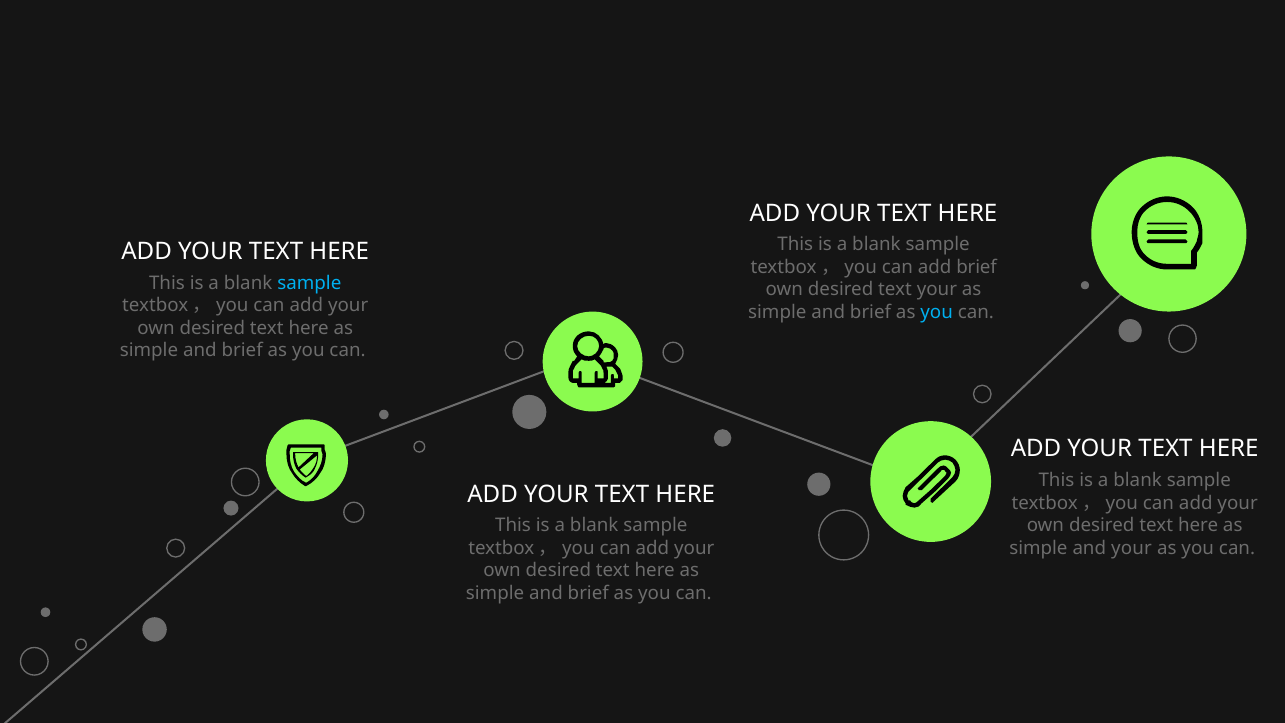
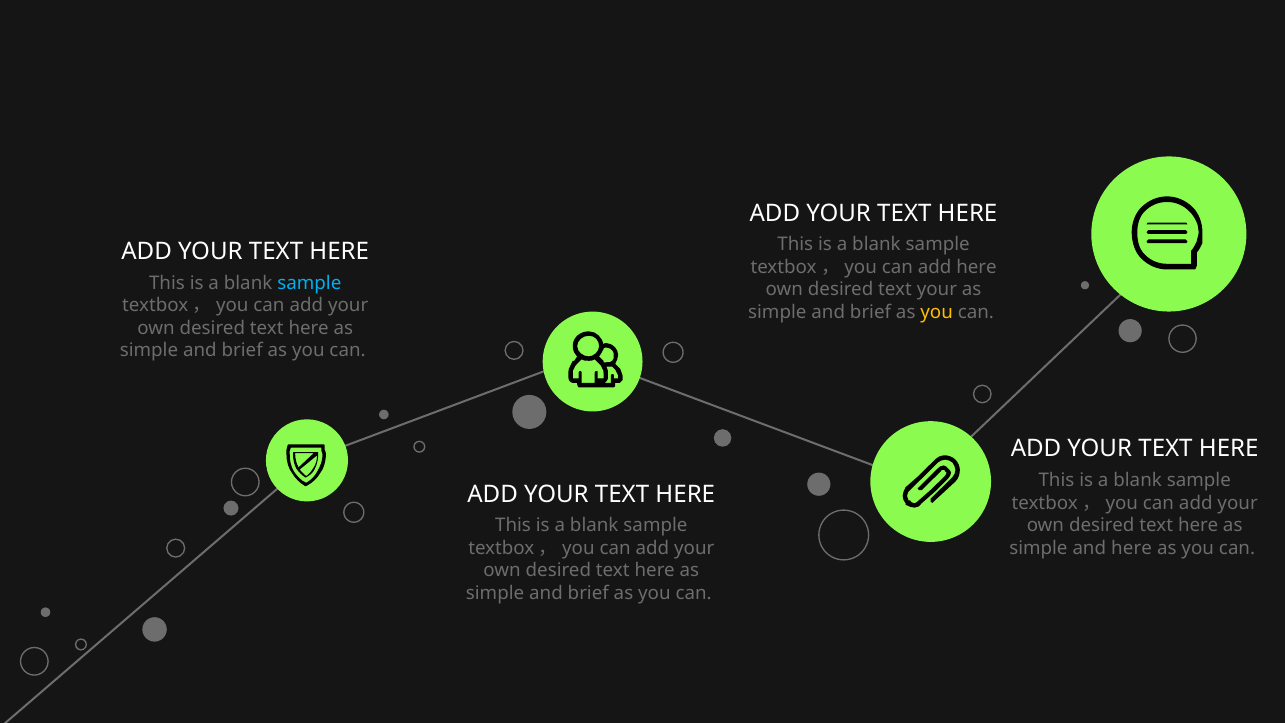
add brief: brief -> here
you at (937, 312) colour: light blue -> yellow
and your: your -> here
